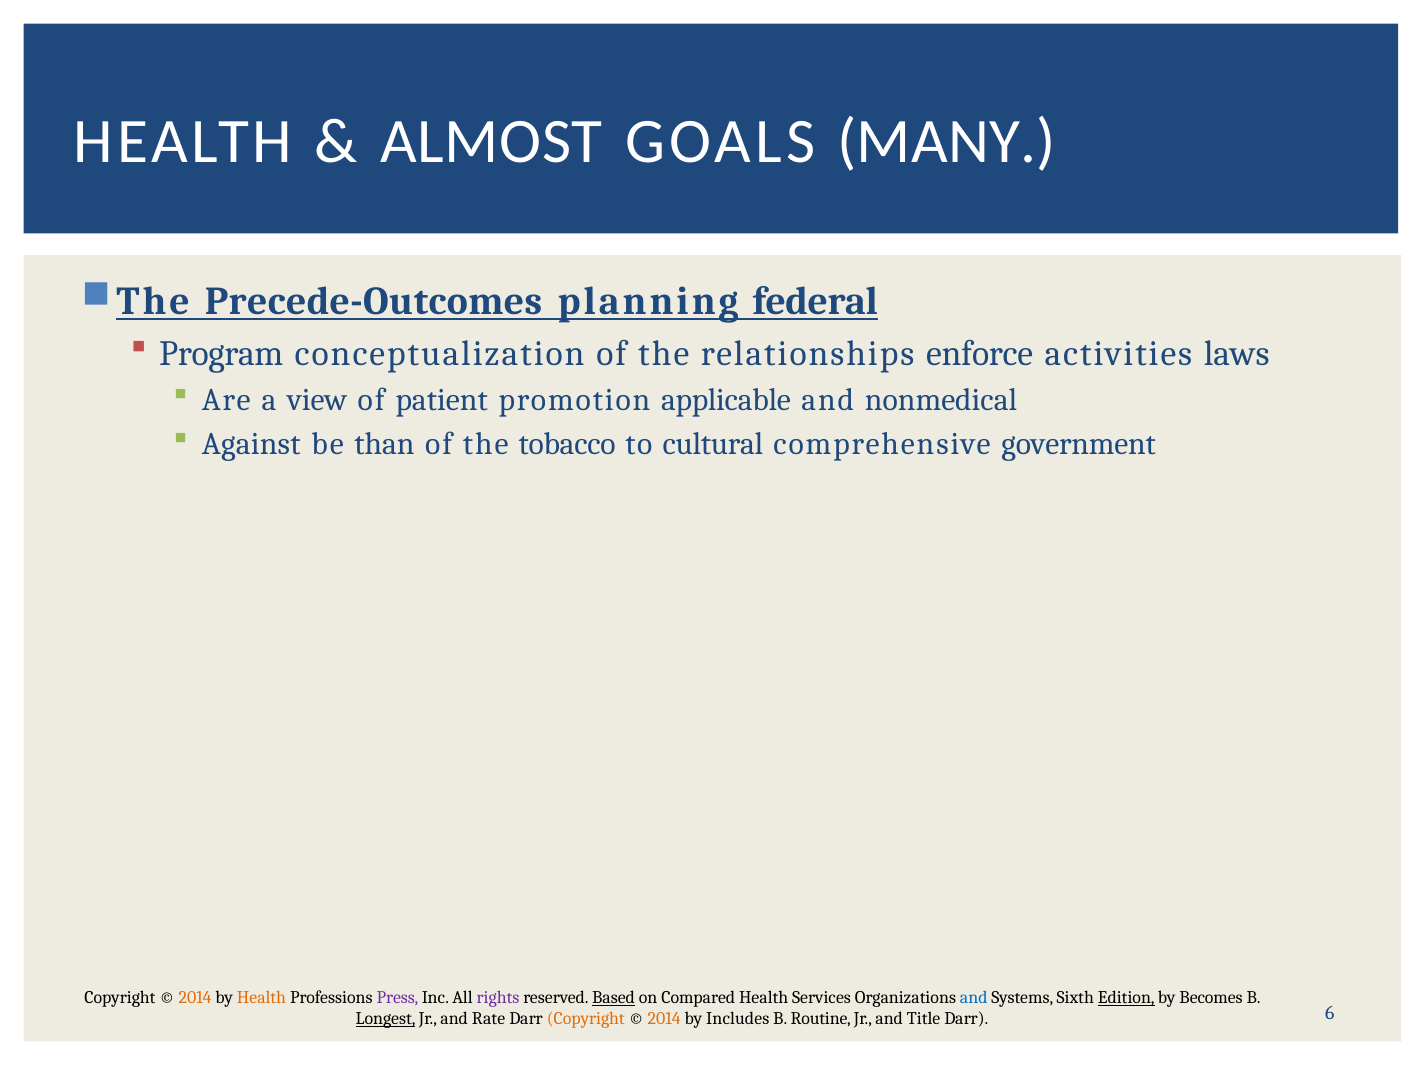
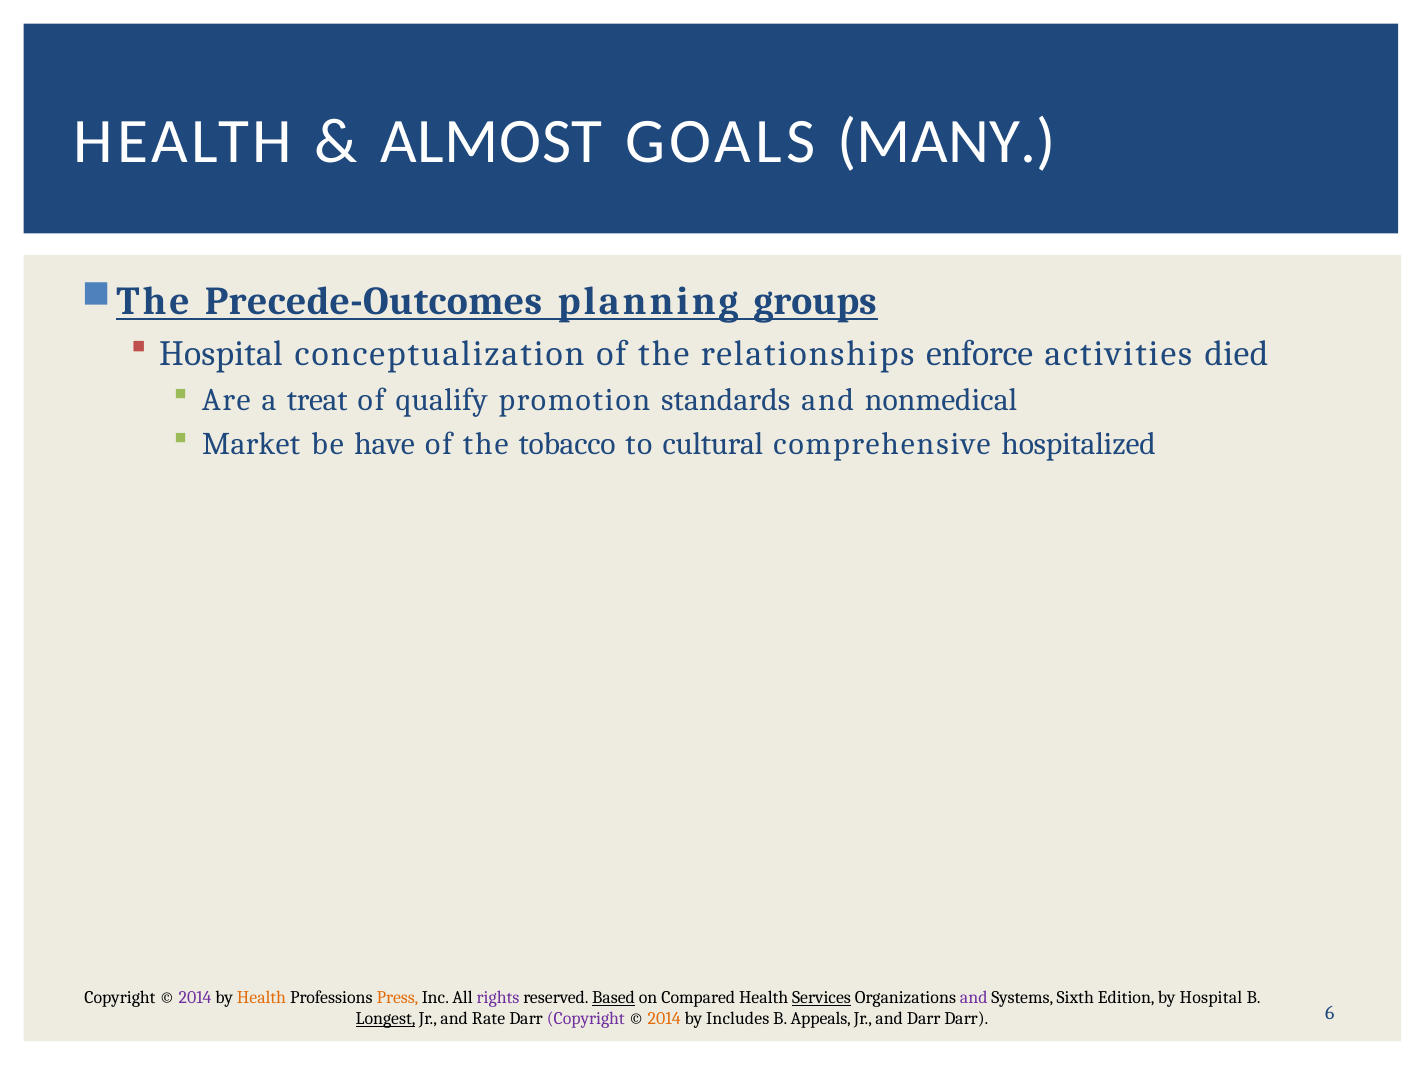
federal: federal -> groups
Program at (221, 354): Program -> Hospital
laws: laws -> died
view: view -> treat
patient: patient -> qualify
applicable: applicable -> standards
Against: Against -> Market
than: than -> have
government: government -> hospitalized
2014 at (195, 998) colour: orange -> purple
Press colour: purple -> orange
Services underline: none -> present
and at (974, 998) colour: blue -> purple
Edition underline: present -> none
by Becomes: Becomes -> Hospital
Copyright at (586, 1019) colour: orange -> purple
Routine: Routine -> Appeals
and Title: Title -> Darr
